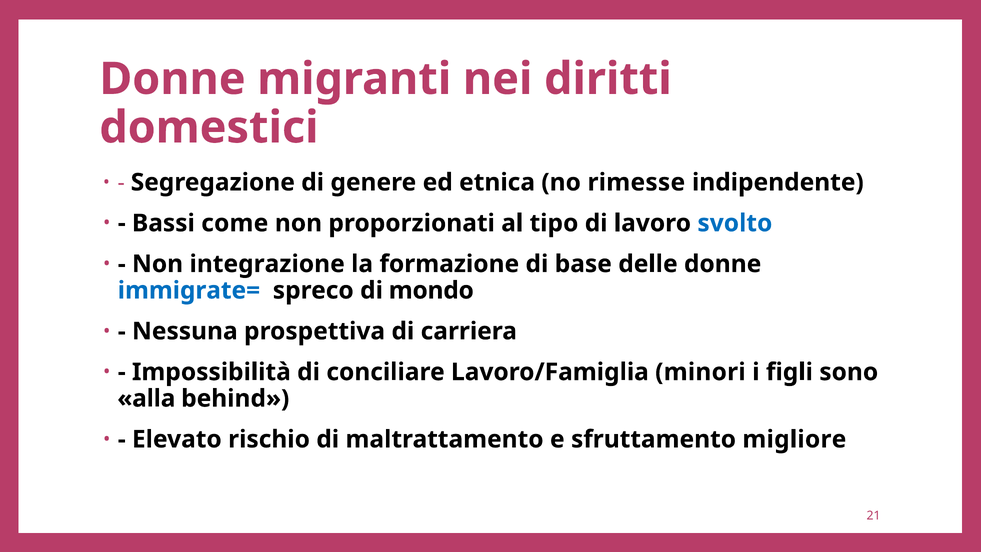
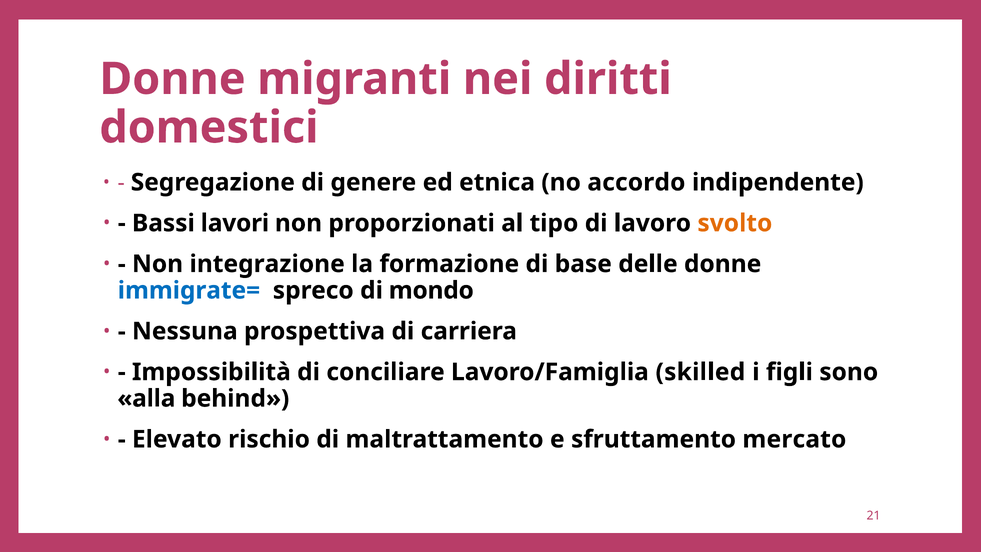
rimesse: rimesse -> accordo
come: come -> lavori
svolto colour: blue -> orange
minori: minori -> skilled
migliore: migliore -> mercato
